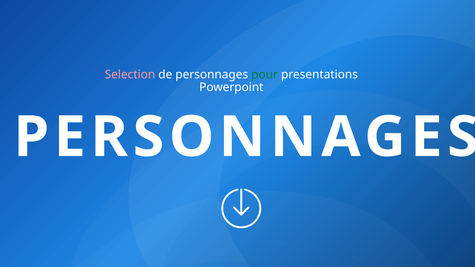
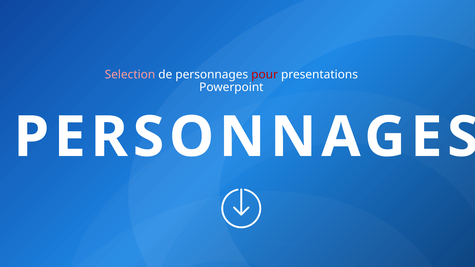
pour colour: green -> red
